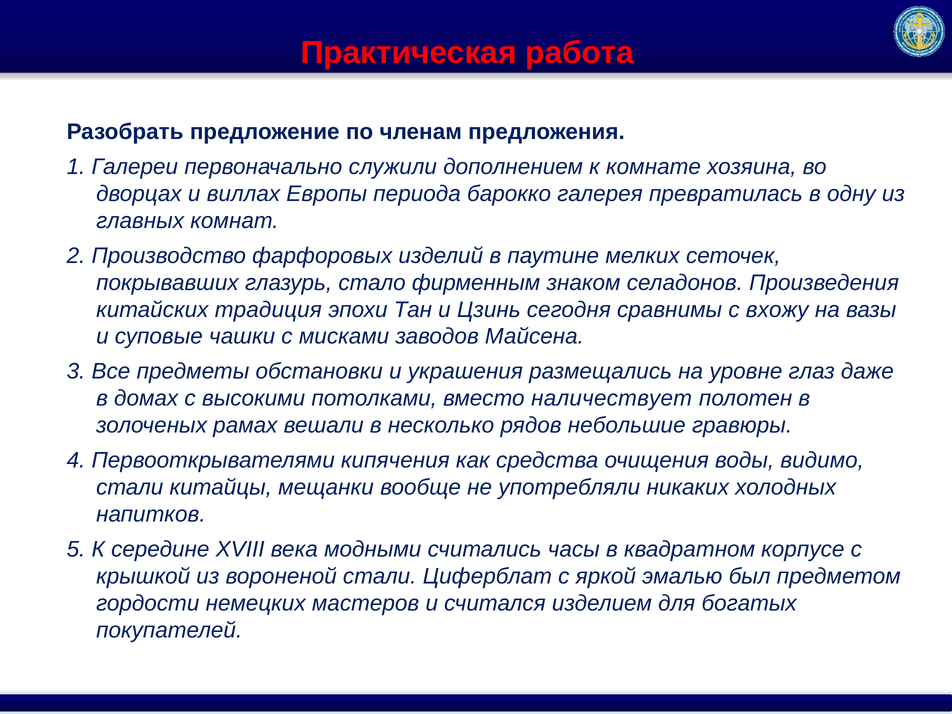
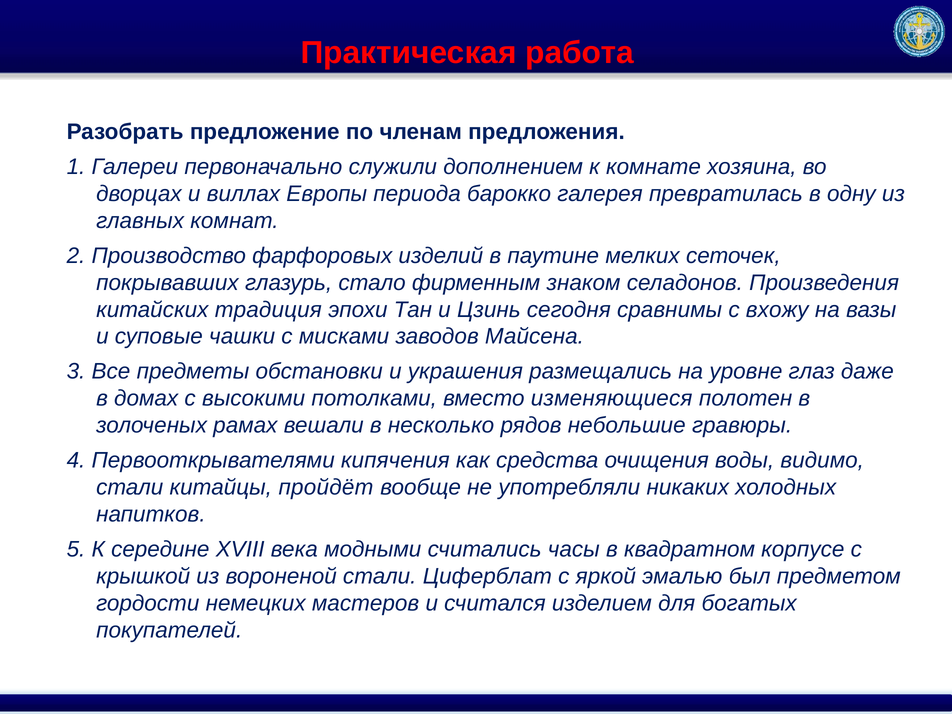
наличествует: наличествует -> изменяющиеся
мещанки: мещанки -> пройдёт
